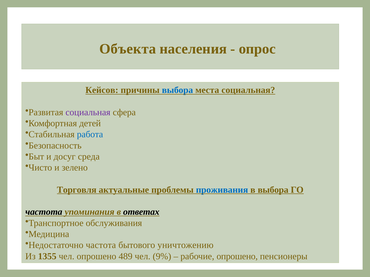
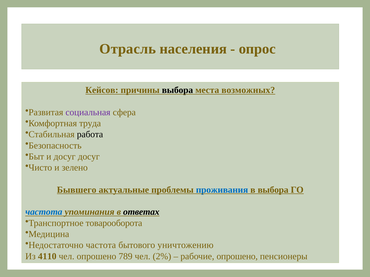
Объекта: Объекта -> Отрасль
выбора at (177, 90) colour: blue -> black
места социальная: социальная -> возможных
детей: детей -> труда
работа colour: blue -> black
досуг среда: среда -> досуг
Торговля: Торговля -> Бывшего
частота at (44, 212) colour: black -> blue
обслуживания: обслуживания -> товарооборота
1355: 1355 -> 4110
489: 489 -> 789
9%: 9% -> 2%
